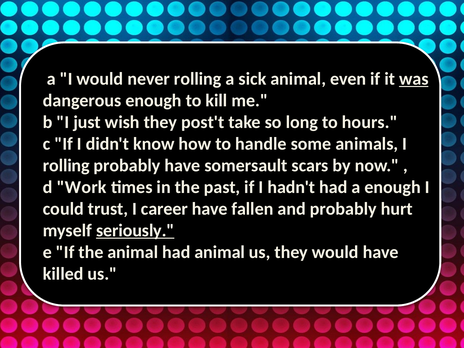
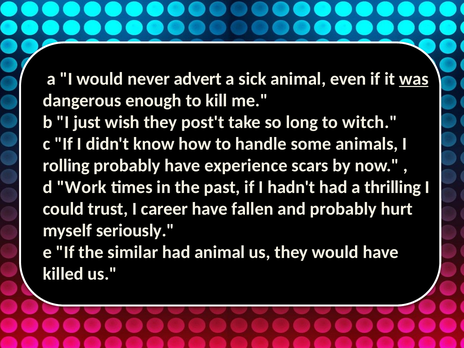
never rolling: rolling -> advert
hours: hours -> witch
somersault: somersault -> experience
a enough: enough -> thrilling
seriously underline: present -> none
the animal: animal -> similar
